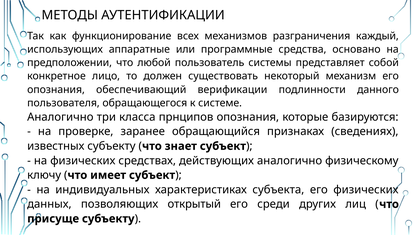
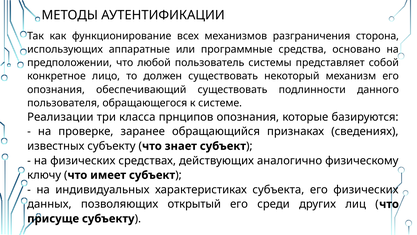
каждый: каждый -> сторона
обеспечивающий верификации: верификации -> существовать
Аналогично at (60, 117): Аналогично -> Реализации
